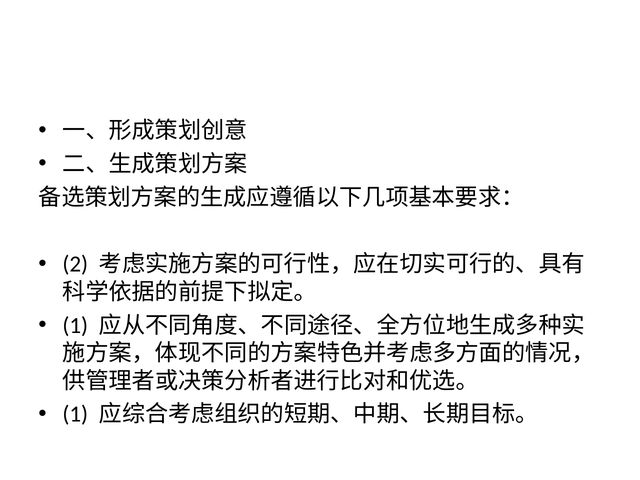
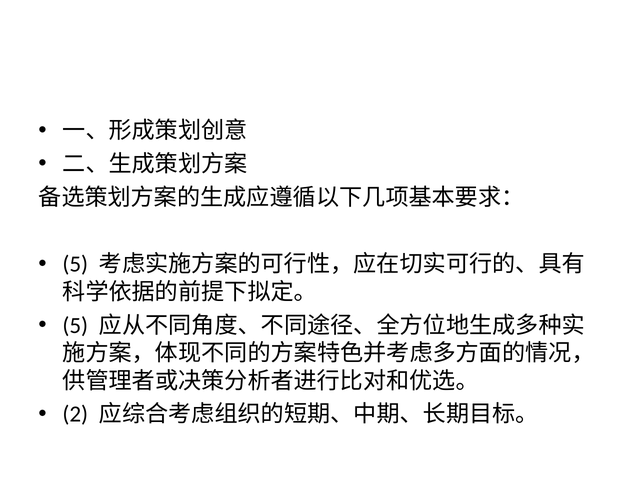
2 at (75, 264): 2 -> 5
1 at (75, 325): 1 -> 5
1 at (75, 414): 1 -> 2
